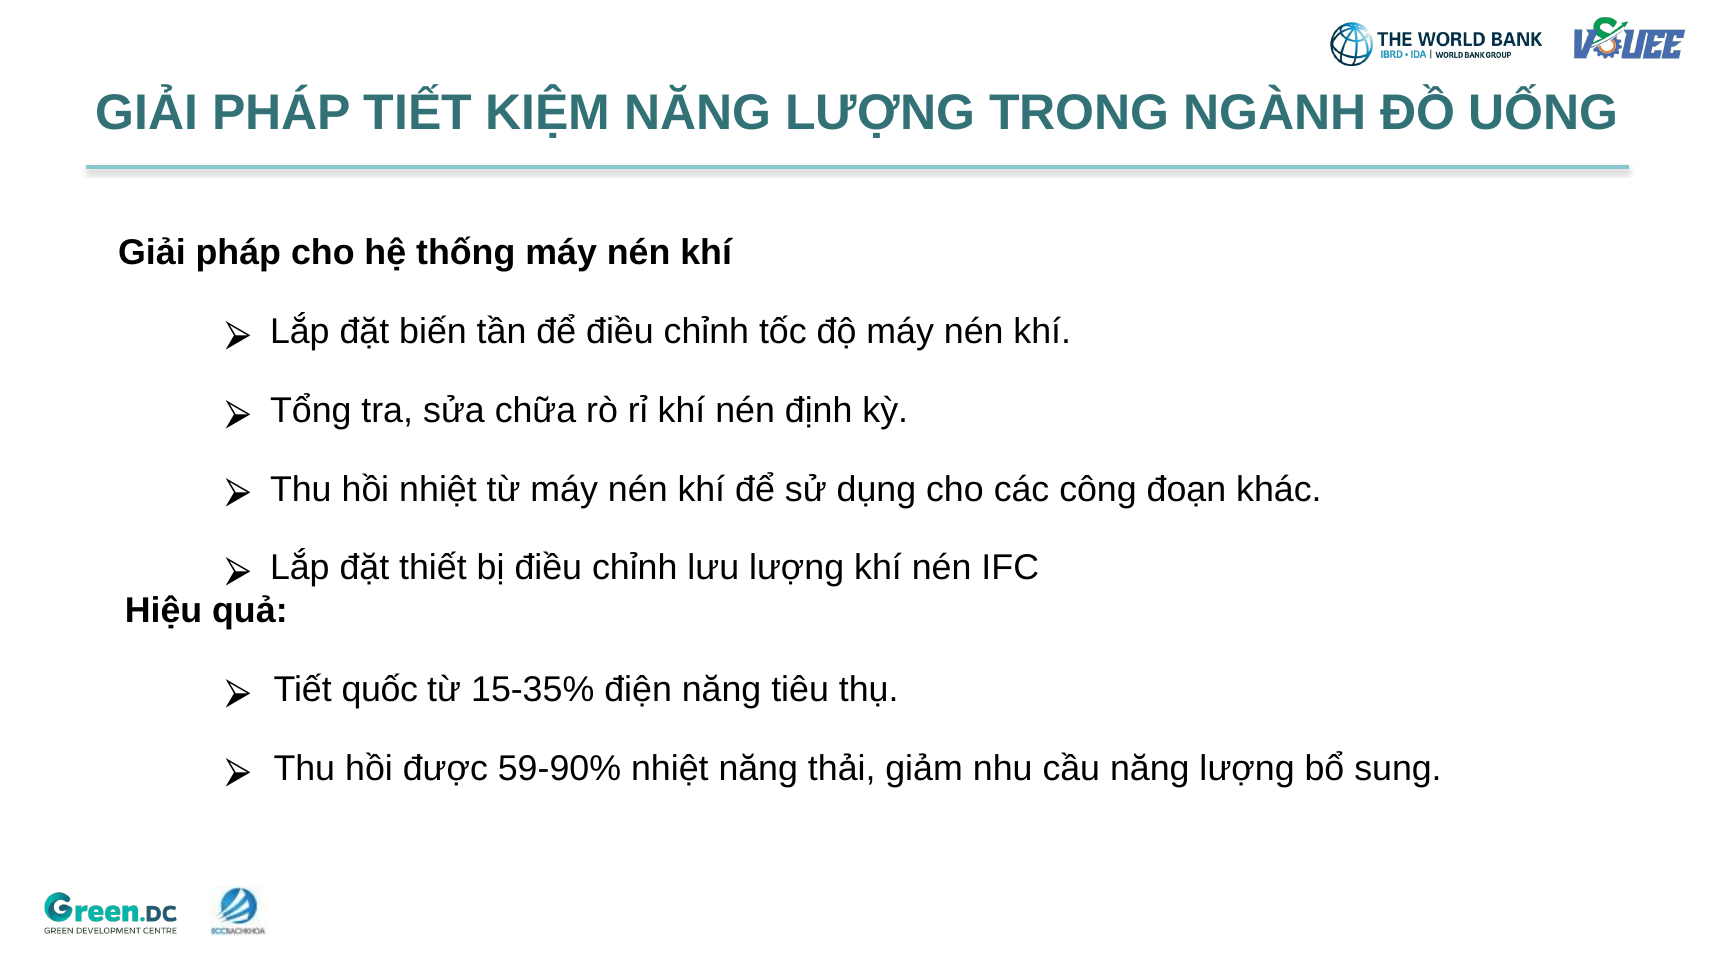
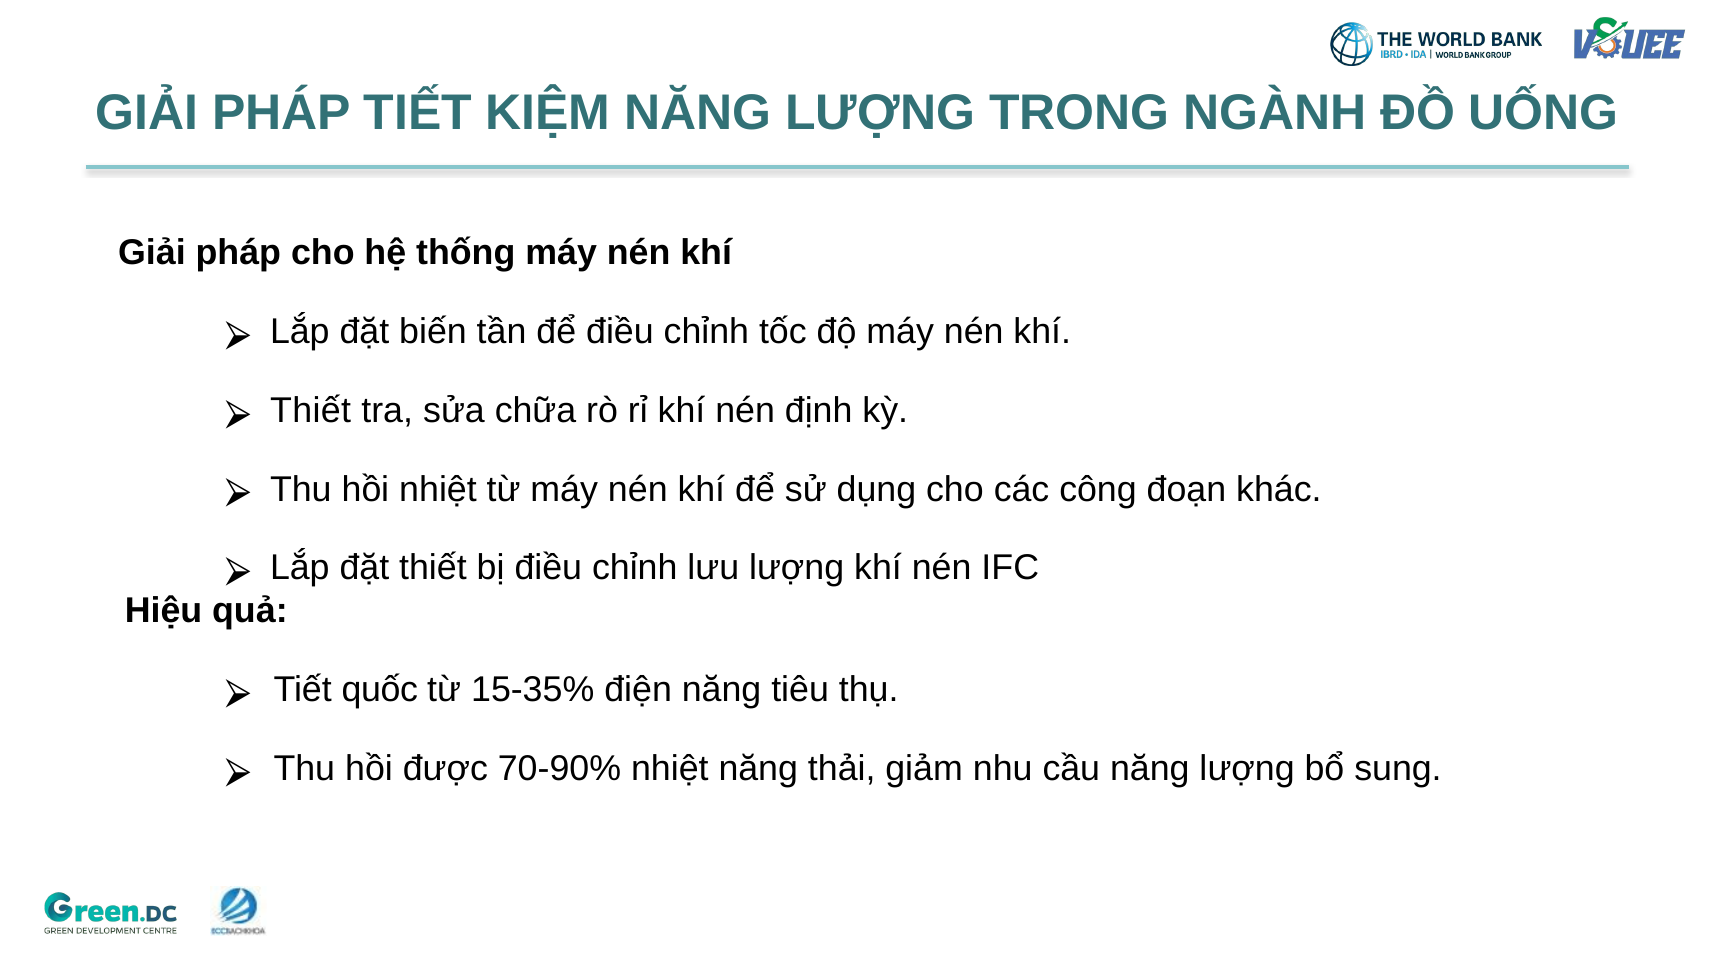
Tổng at (311, 410): Tổng -> Thiết
59-90%: 59-90% -> 70-90%
